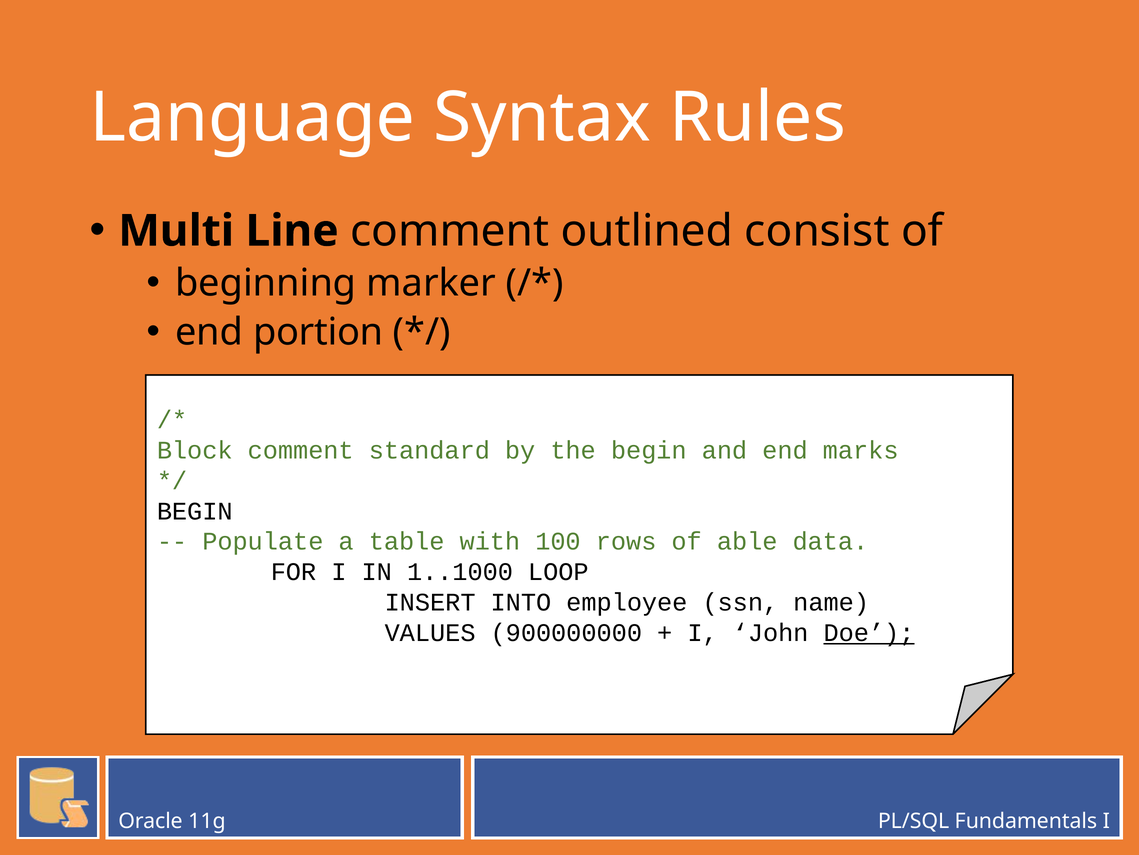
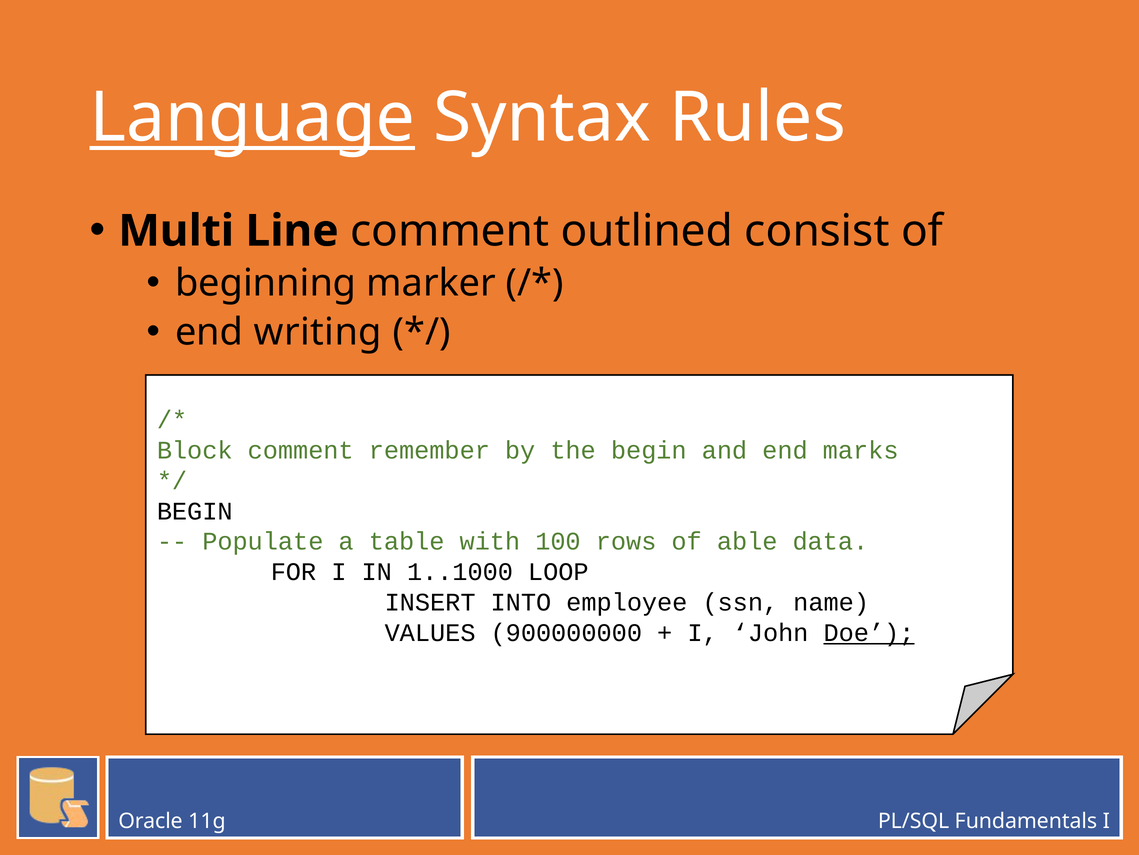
Language underline: none -> present
portion: portion -> writing
standard: standard -> remember
